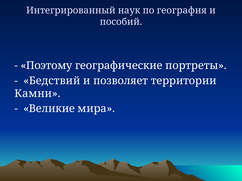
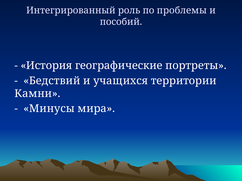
наук: наук -> роль
география: география -> проблемы
Поэтому: Поэтому -> История
позволяет: позволяет -> учащихся
Великие: Великие -> Минусы
